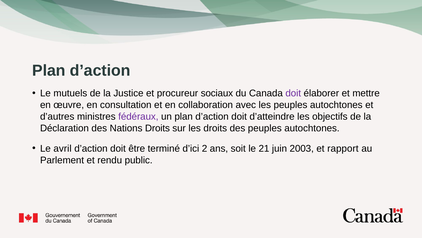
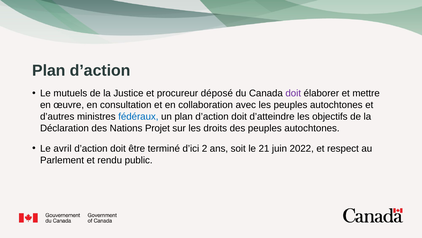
sociaux: sociaux -> déposé
fédéraux colour: purple -> blue
Nations Droits: Droits -> Projet
2003: 2003 -> 2022
rapport: rapport -> respect
